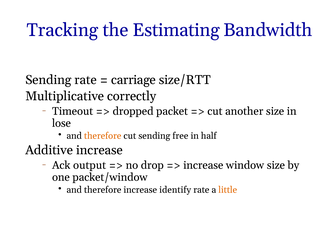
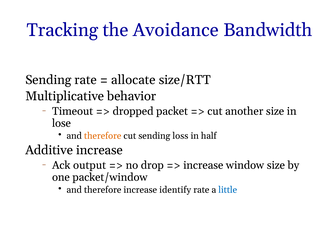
Estimating: Estimating -> Avoidance
carriage: carriage -> allocate
correctly: correctly -> behavior
free: free -> loss
little colour: orange -> blue
